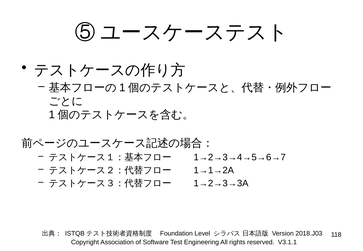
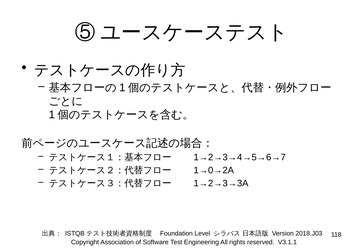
1→1→2A: 1→1→2A -> 1→0→2A
